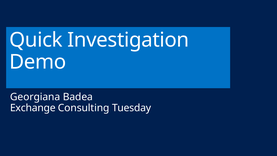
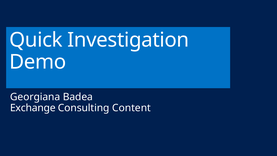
Tuesday: Tuesday -> Content
